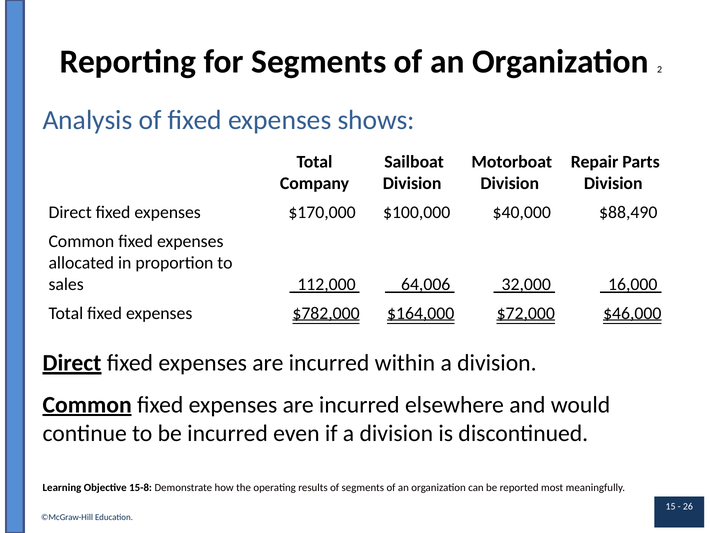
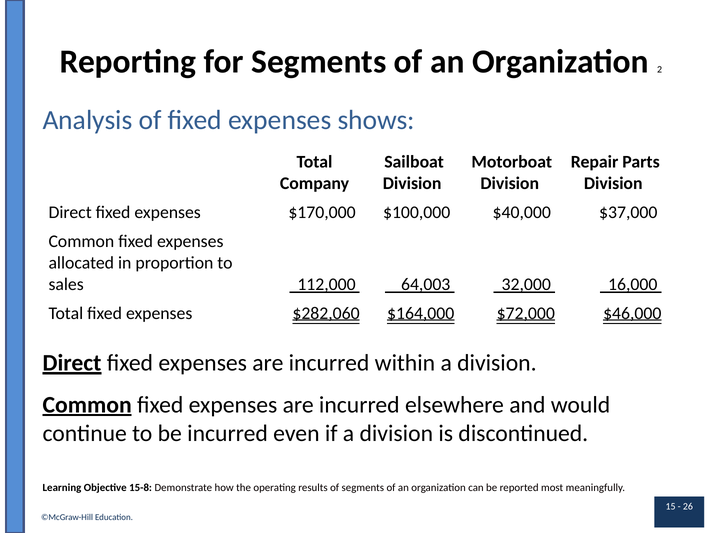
$88,490: $88,490 -> $37,000
64,006: 64,006 -> 64,003
$782,000: $782,000 -> $282,060
